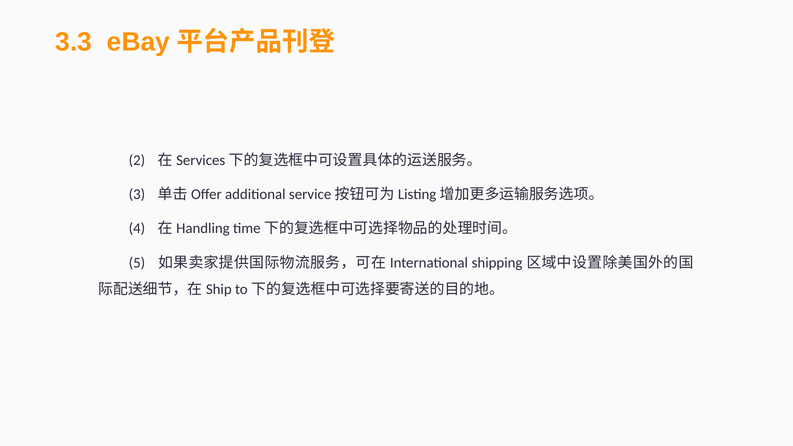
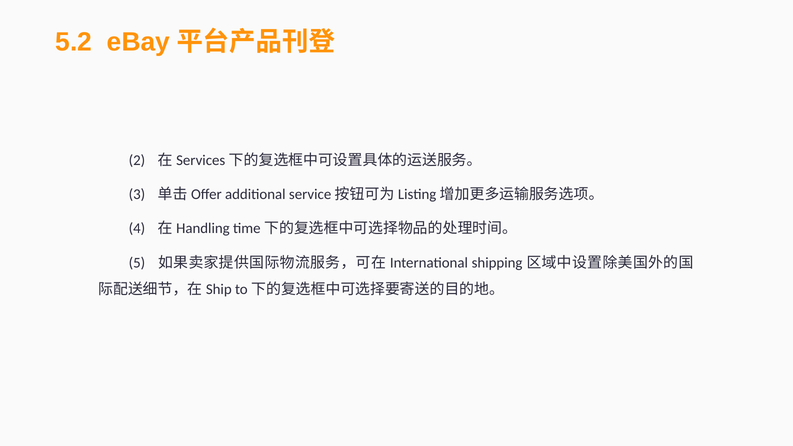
3.3: 3.3 -> 5.2
